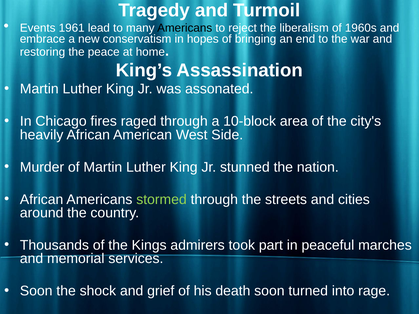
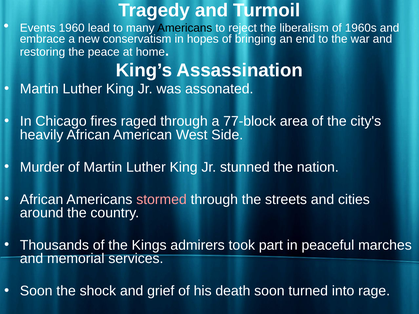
1961: 1961 -> 1960
10-block: 10-block -> 77-block
stormed colour: light green -> pink
